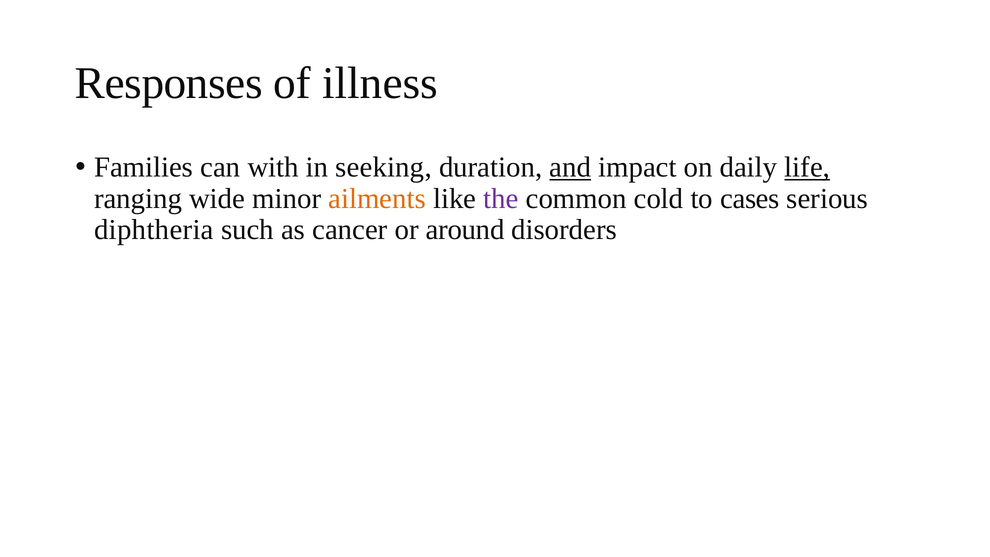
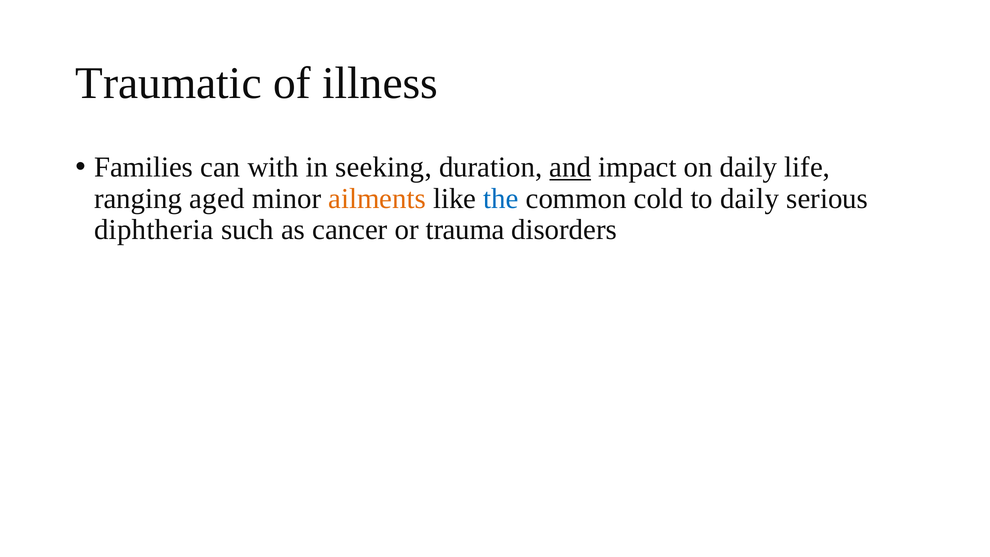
Responses: Responses -> Traumatic
life underline: present -> none
wide: wide -> aged
the colour: purple -> blue
to cases: cases -> daily
around: around -> trauma
